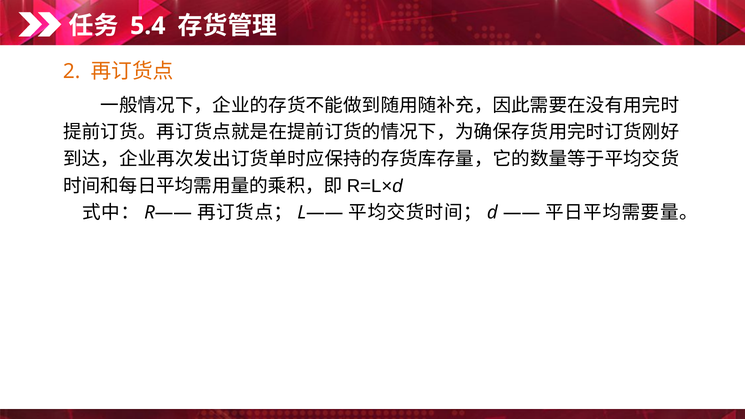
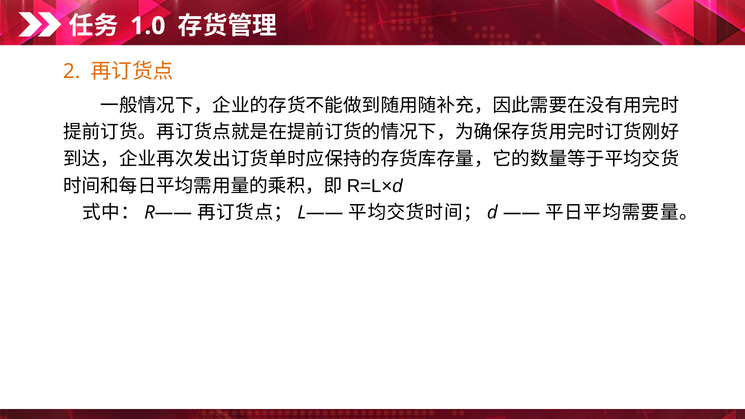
5.4: 5.4 -> 1.0
